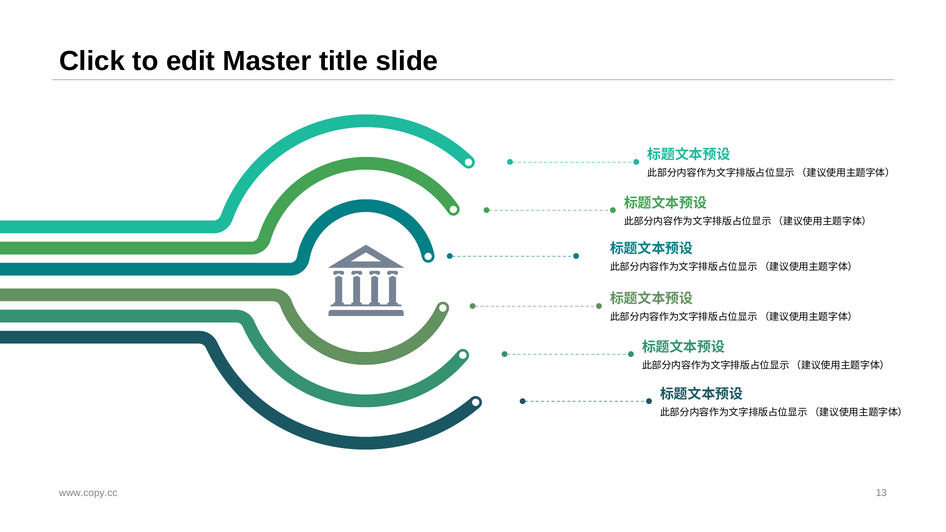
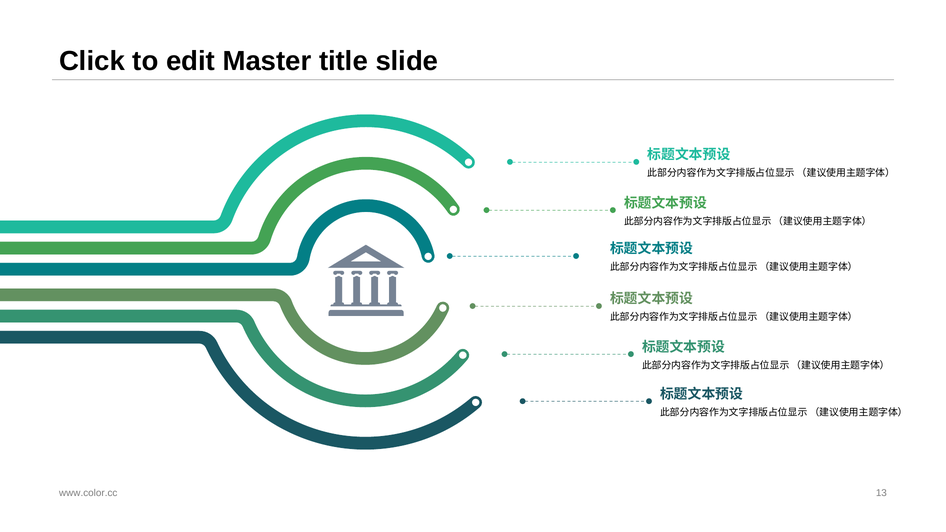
www.copy.cc: www.copy.cc -> www.color.cc
